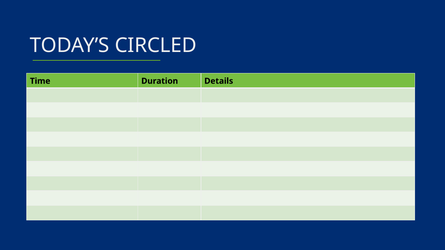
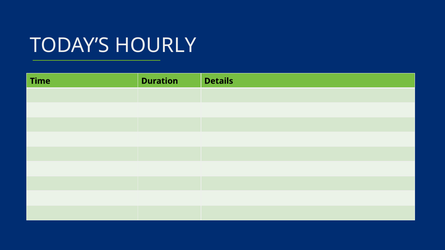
CIRCLED: CIRCLED -> HOURLY
